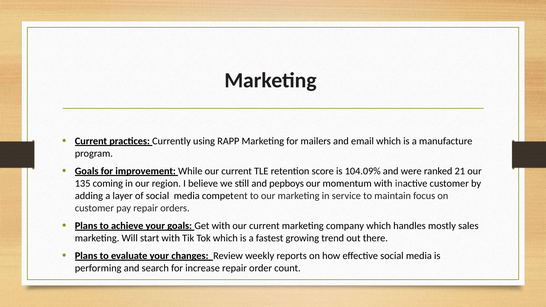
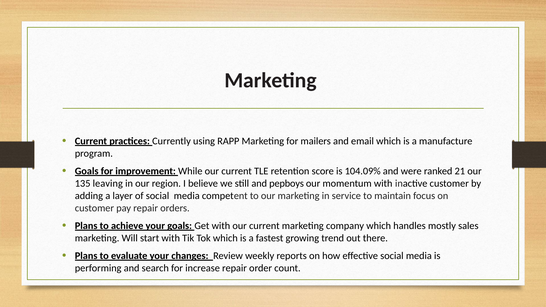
coming: coming -> leaving
